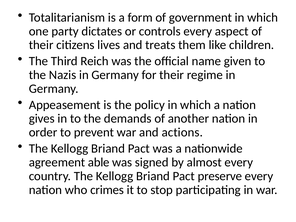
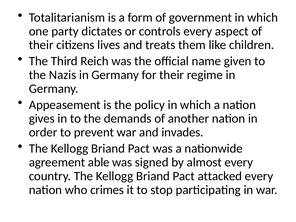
actions: actions -> invades
preserve: preserve -> attacked
